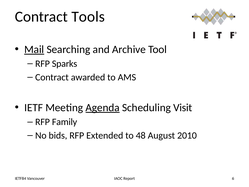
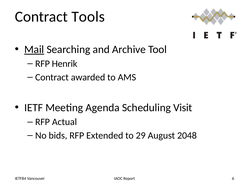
Sparks: Sparks -> Henrik
Agenda underline: present -> none
Family: Family -> Actual
48: 48 -> 29
2010: 2010 -> 2048
